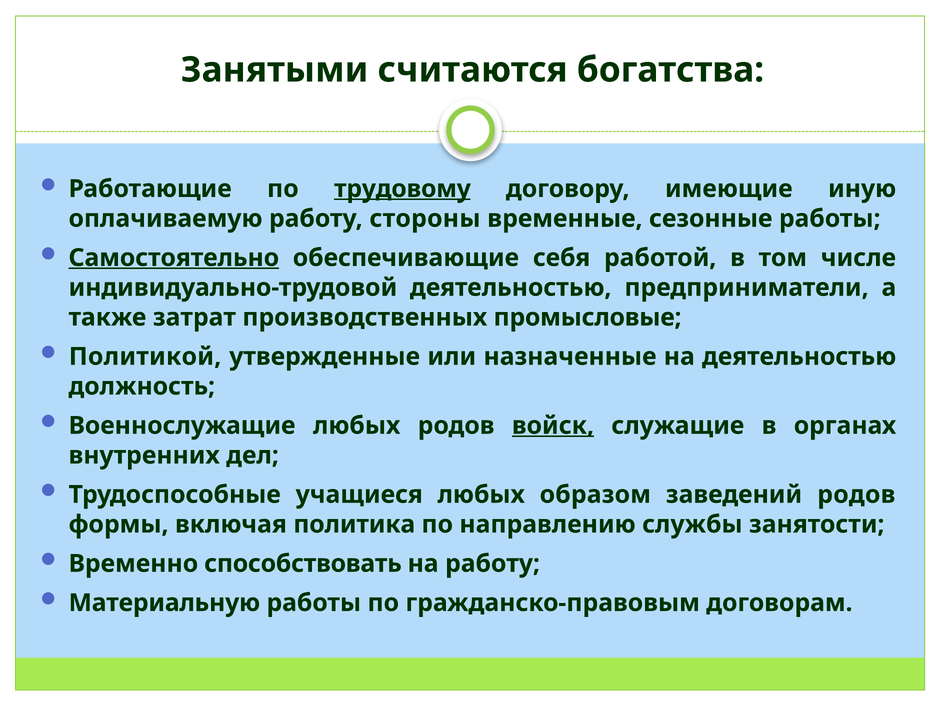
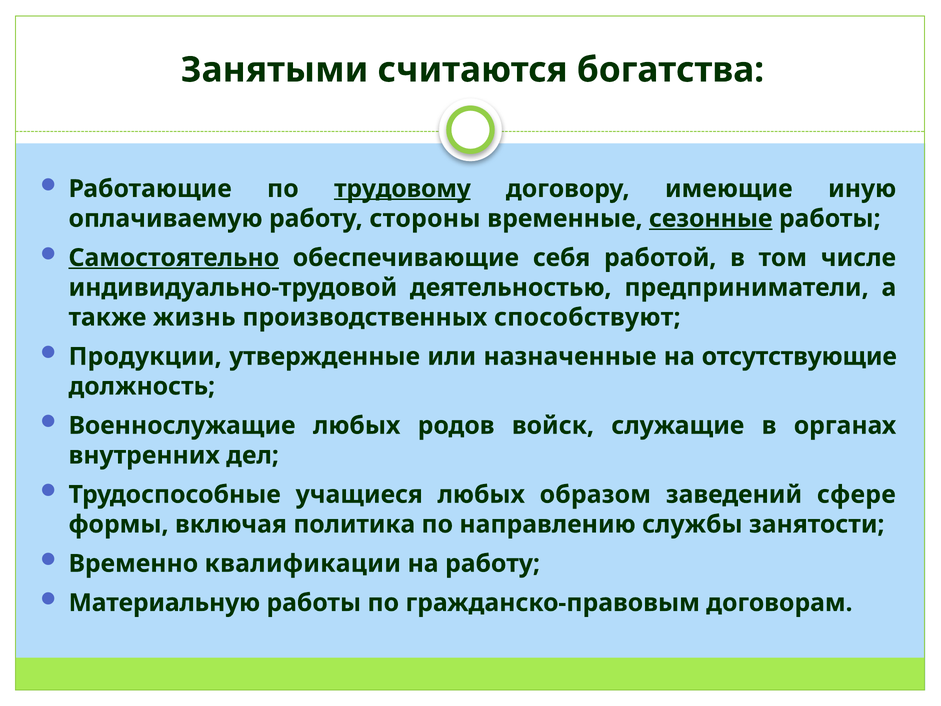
сезонные underline: none -> present
затрат: затрат -> жизнь
промысловые: промысловые -> способствуют
Политикой: Политикой -> Продукции
на деятельностью: деятельностью -> отсутствующие
войск underline: present -> none
заведений родов: родов -> сфере
способствовать: способствовать -> квалификации
